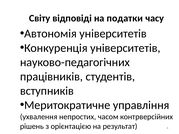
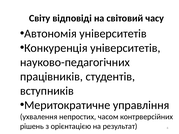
податки: податки -> світовий
